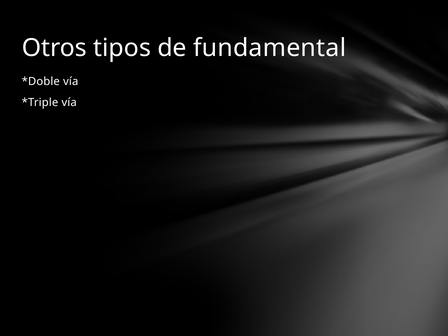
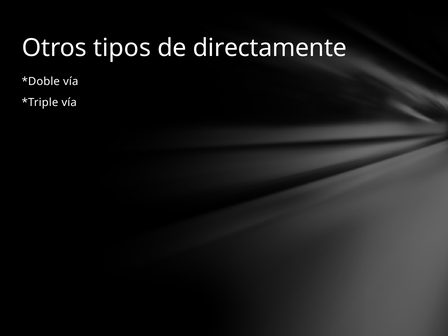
fundamental: fundamental -> directamente
